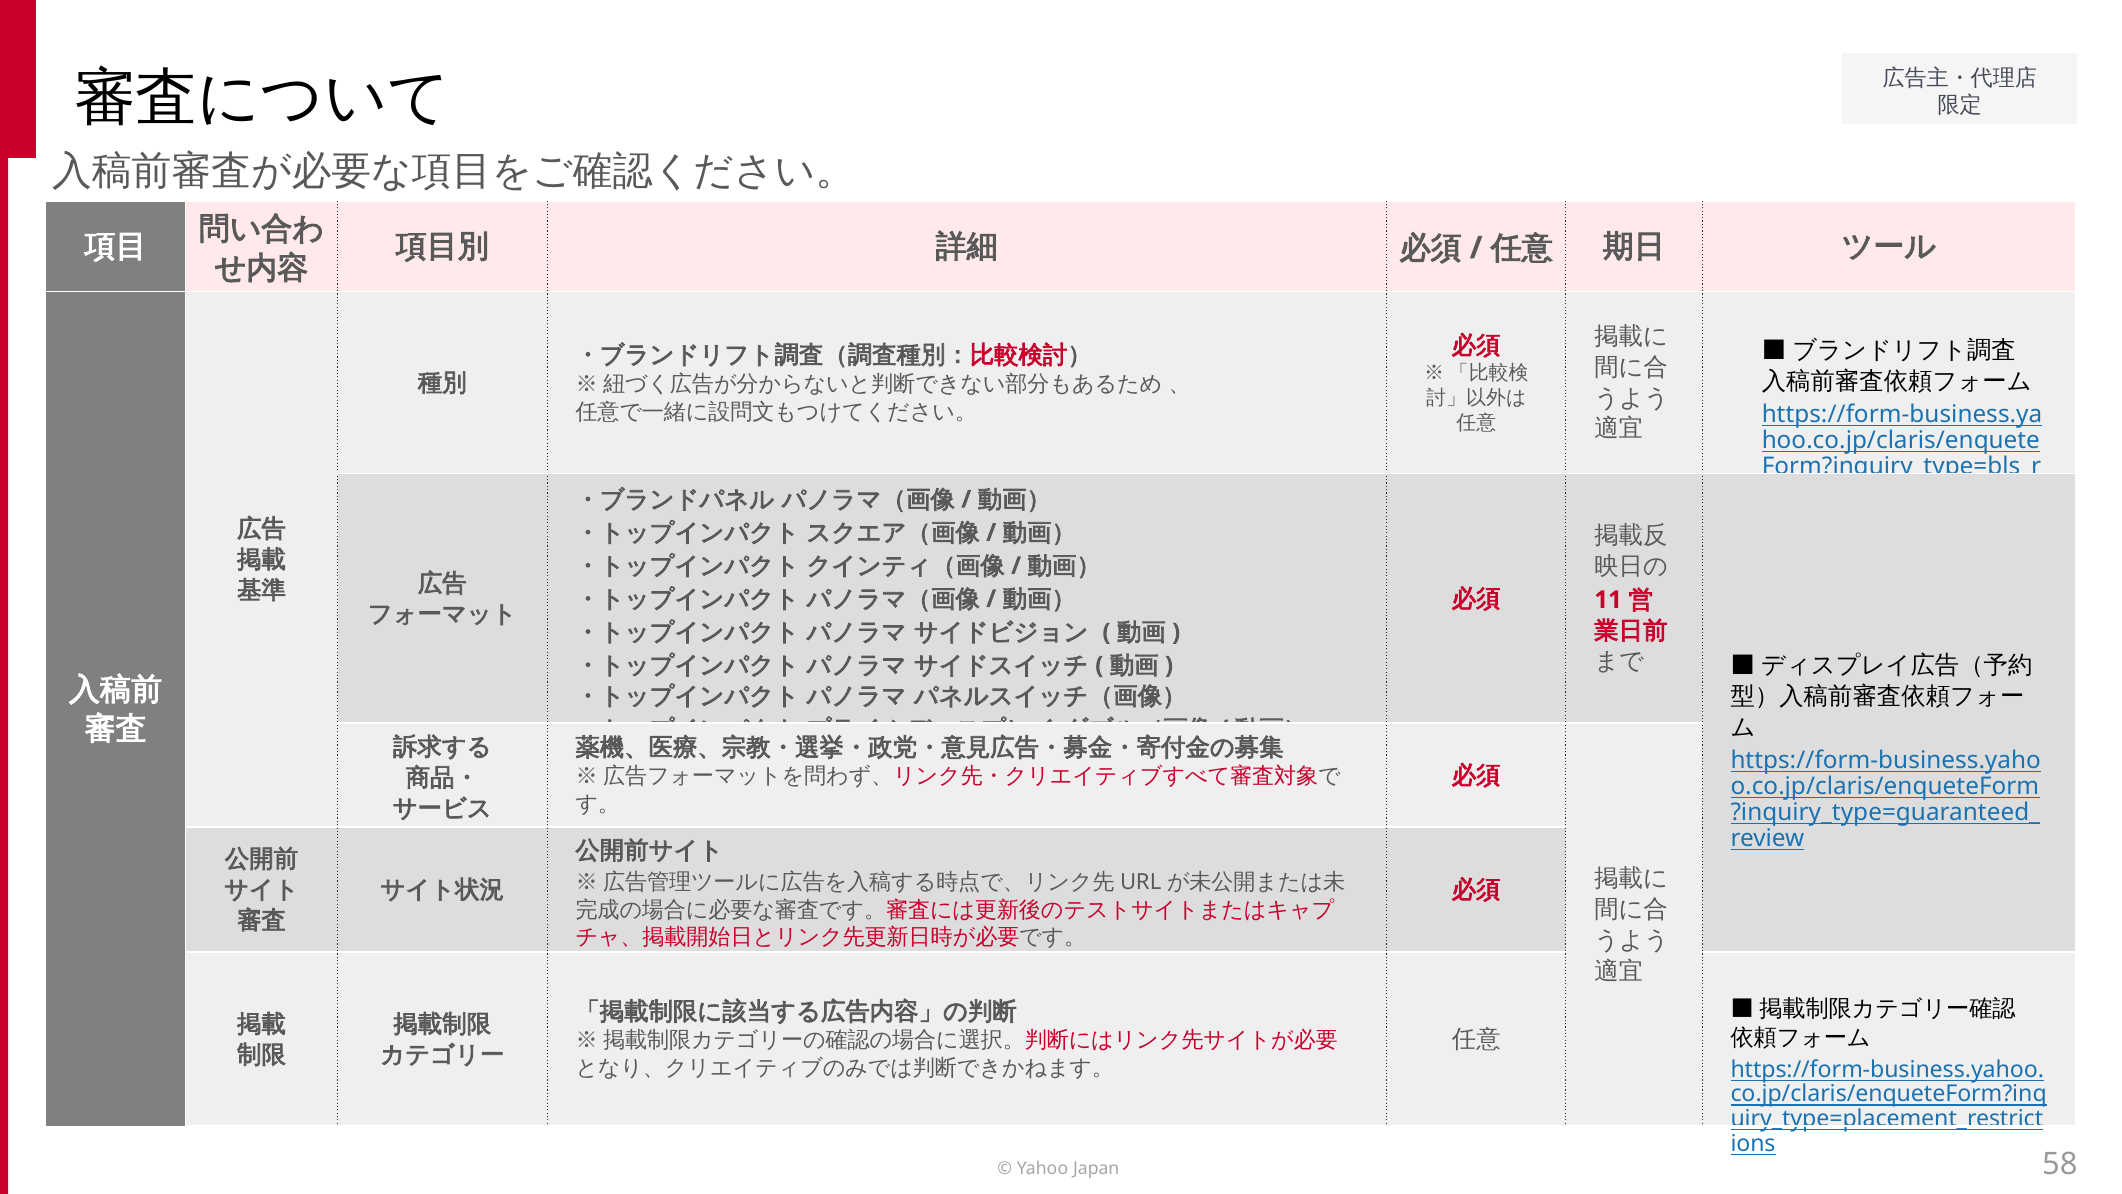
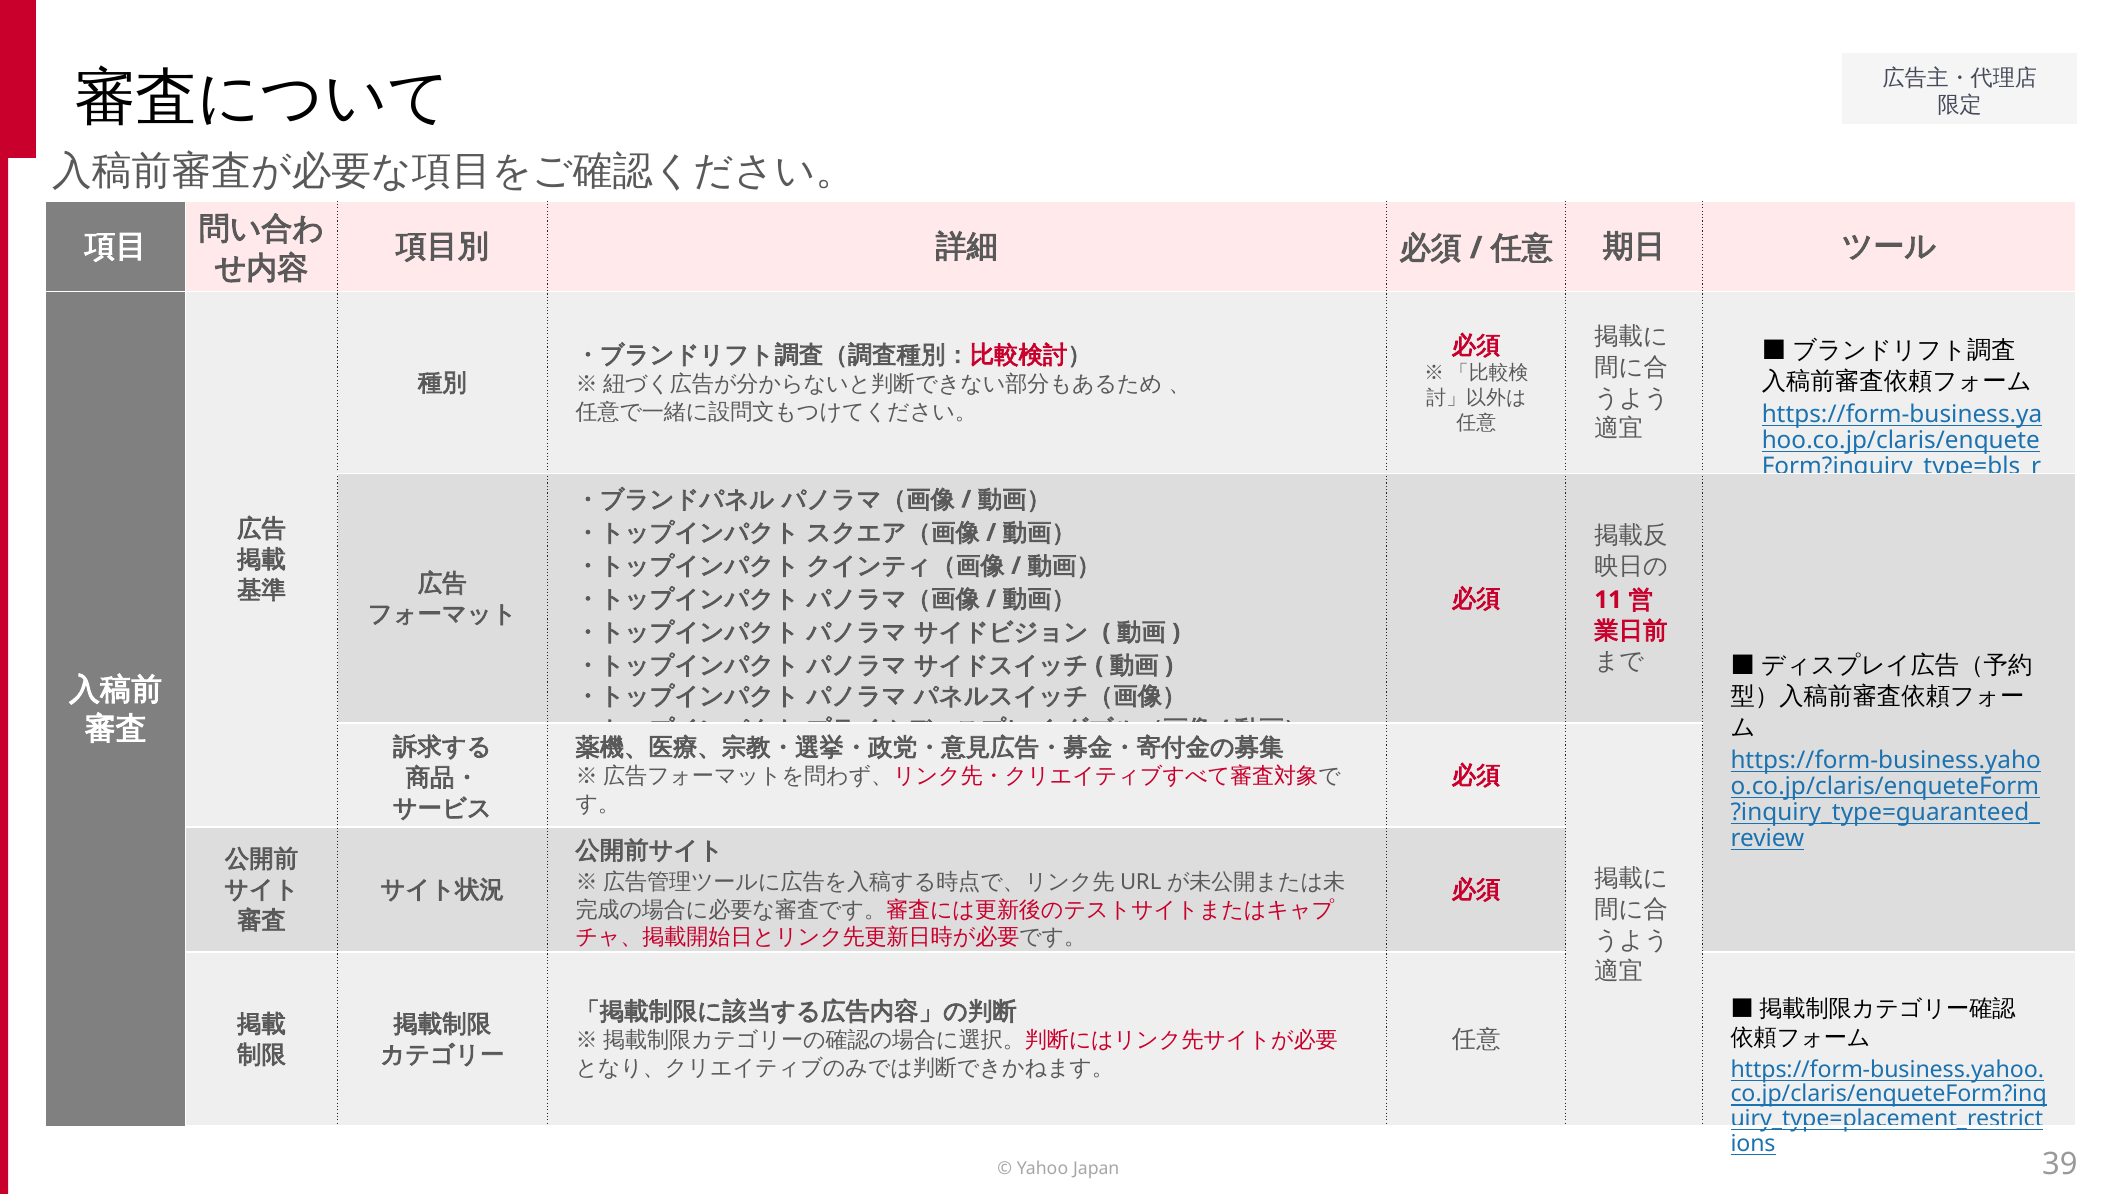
58: 58 -> 39
